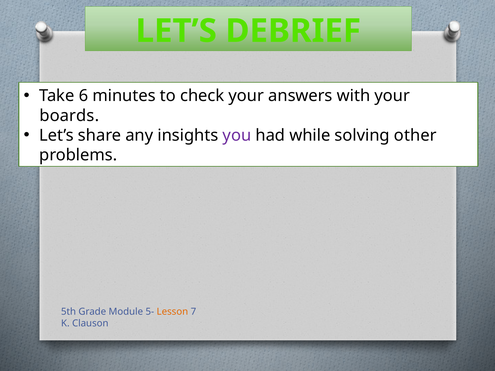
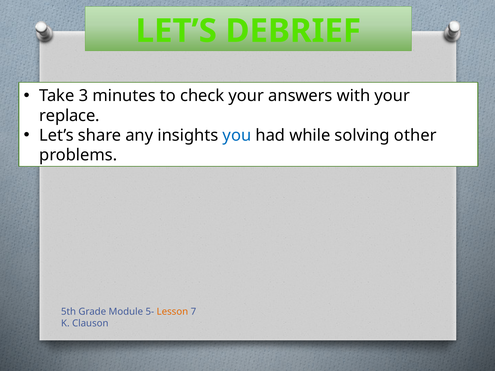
6: 6 -> 3
boards: boards -> replace
you colour: purple -> blue
